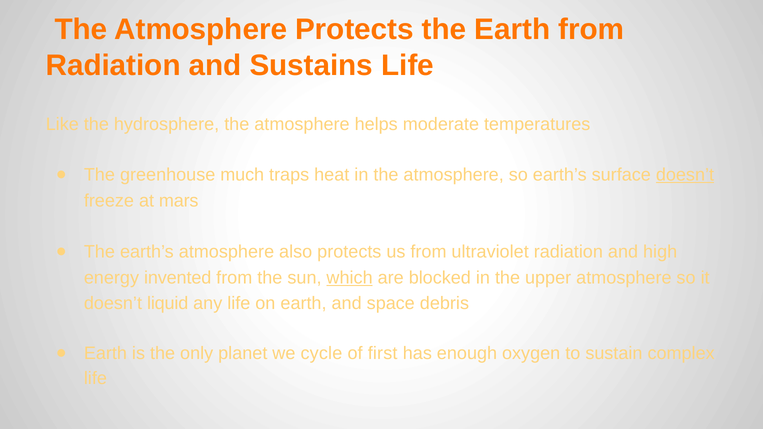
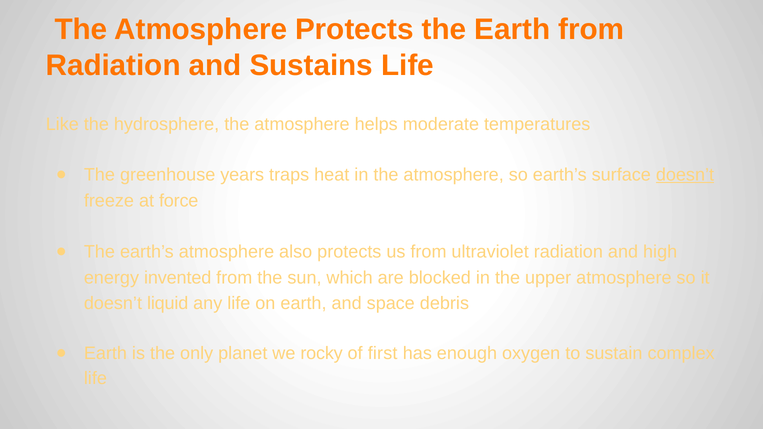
much: much -> years
mars: mars -> force
which underline: present -> none
cycle: cycle -> rocky
